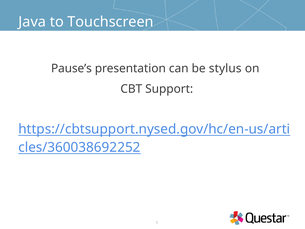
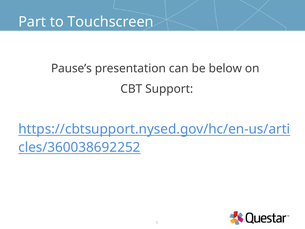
Java: Java -> Part
stylus: stylus -> below
